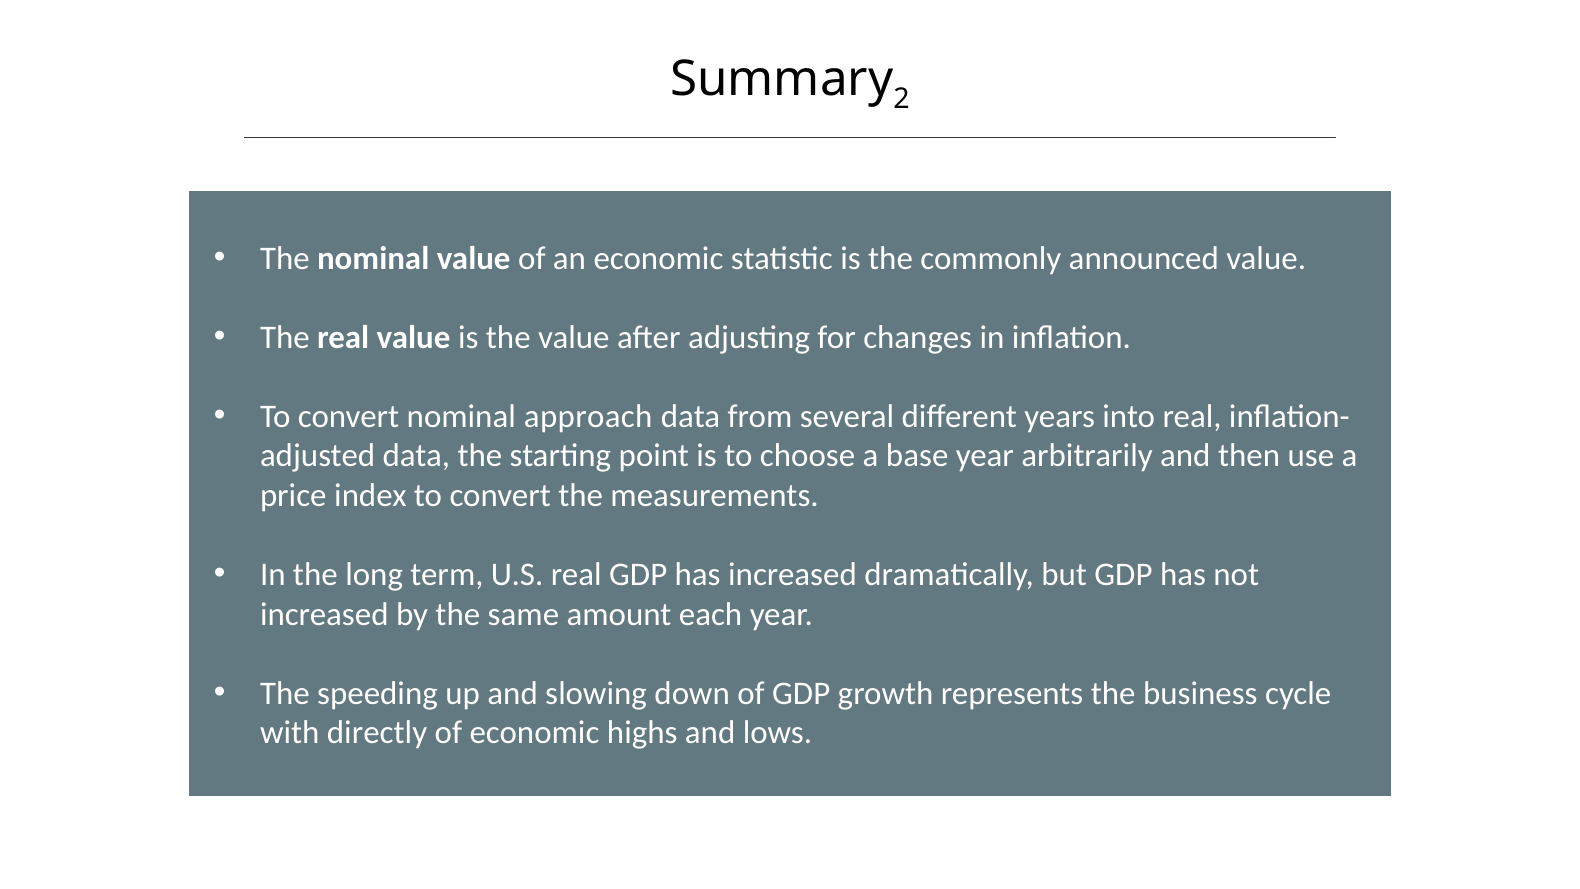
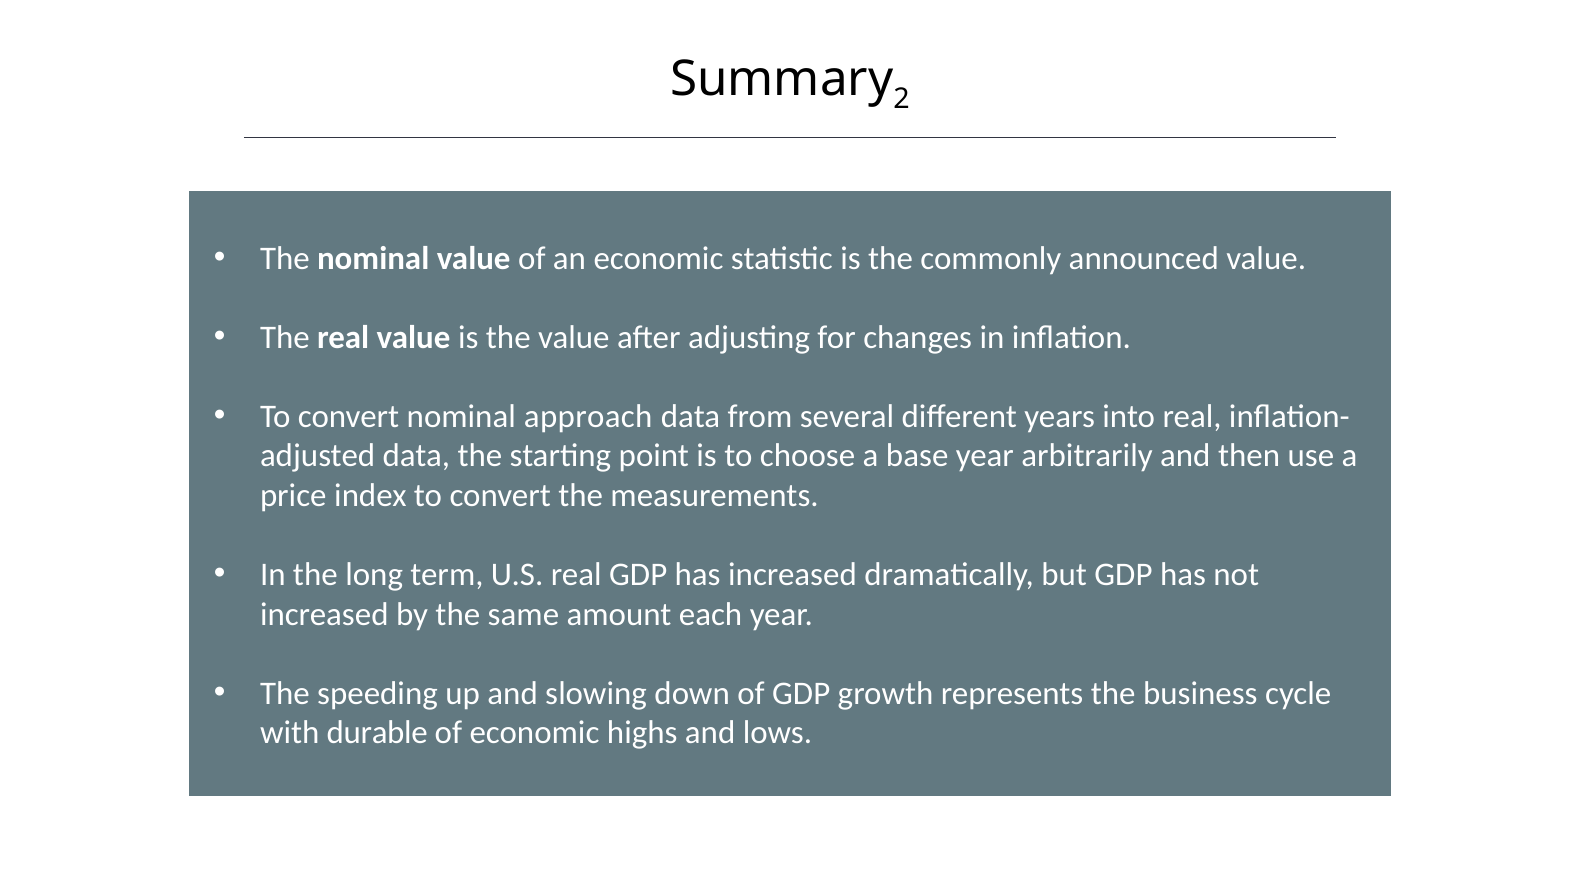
directly: directly -> durable
